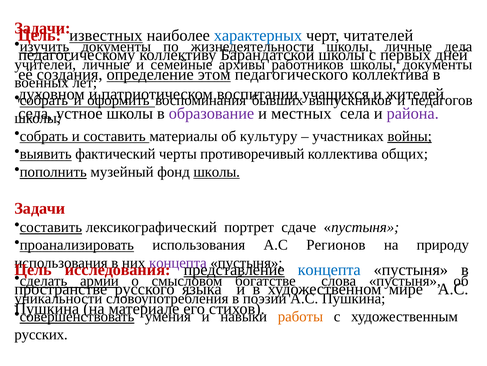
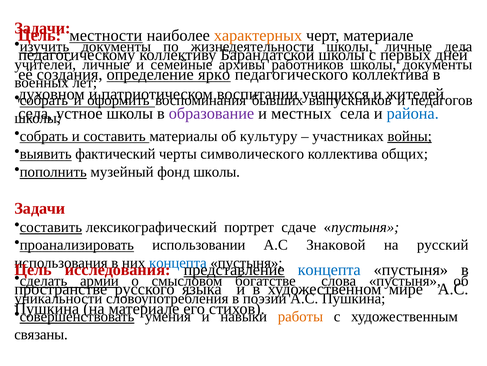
известных: известных -> местности
характерных colour: blue -> orange
черт читателей: читателей -> материале
этом: этом -> ярко
района colour: purple -> blue
противоречивый: противоречивый -> символического
школы at (217, 172) underline: present -> none
проанализировать использования: использования -> использовании
Регионов: Регионов -> Знаковой
природу: природу -> русский
концепта at (178, 262) colour: purple -> blue
русских: русских -> связаны
